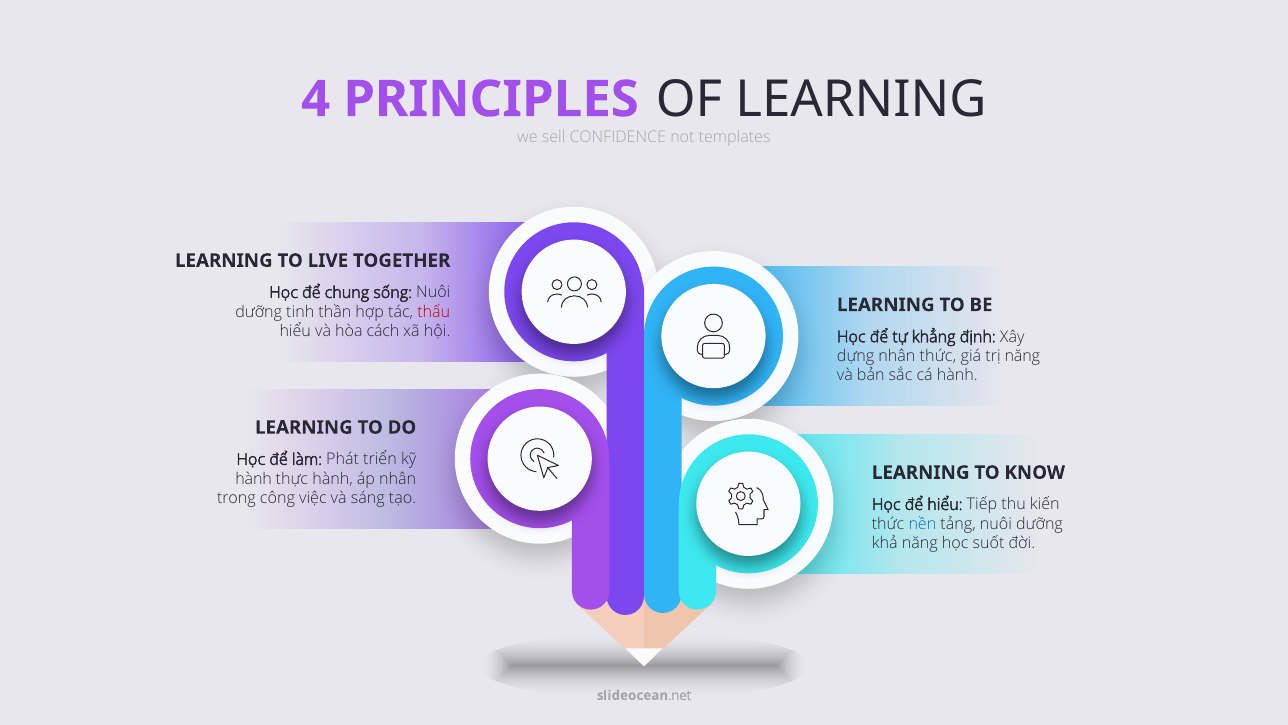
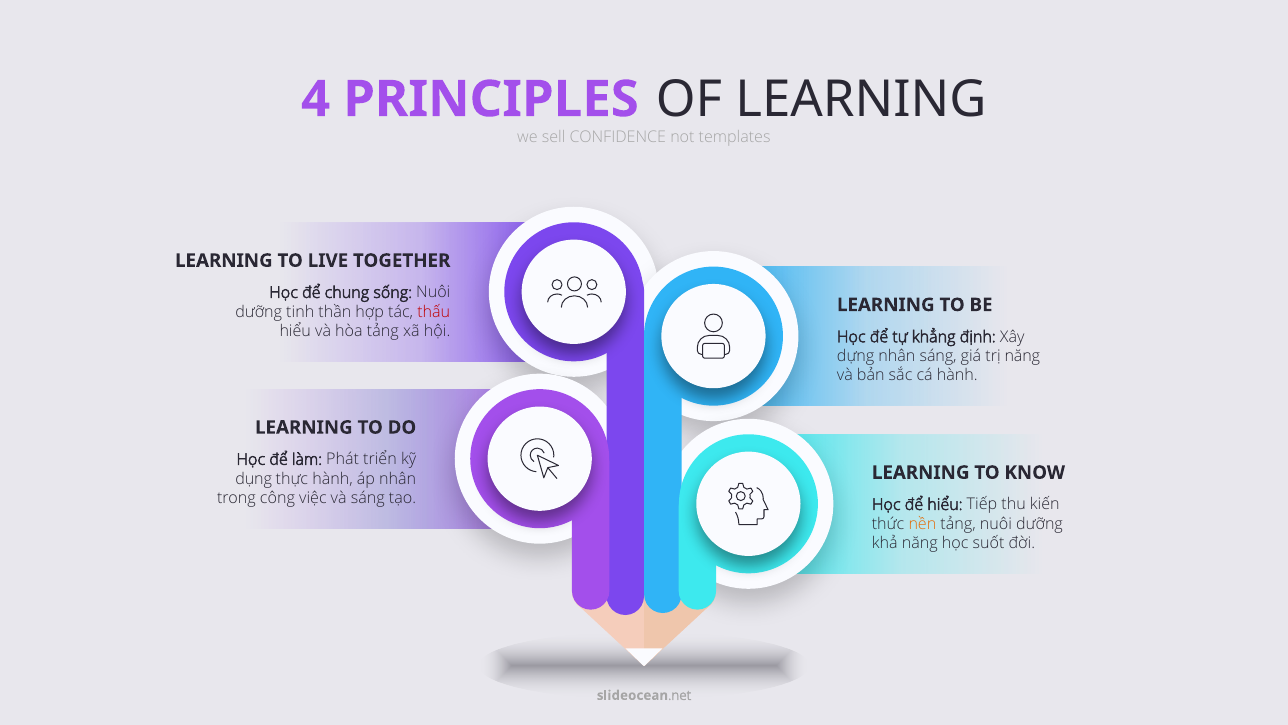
hòa cách: cách -> tảng
nhân thức: thức -> sáng
hành at (254, 479): hành -> dụng
nền colour: blue -> orange
